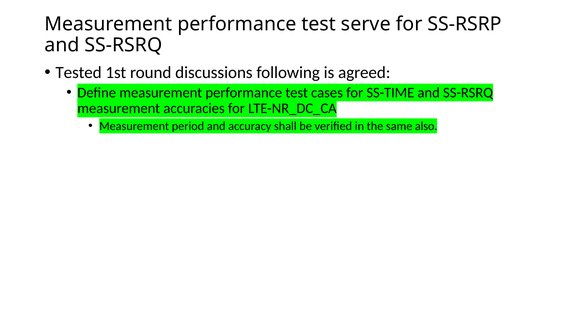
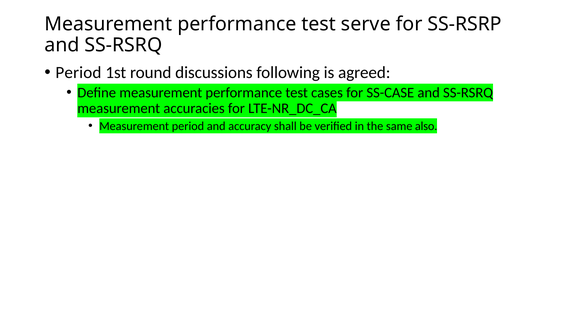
Tested at (79, 72): Tested -> Period
SS-TIME: SS-TIME -> SS-CASE
